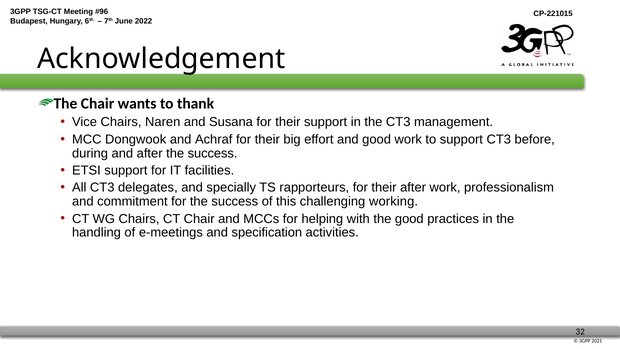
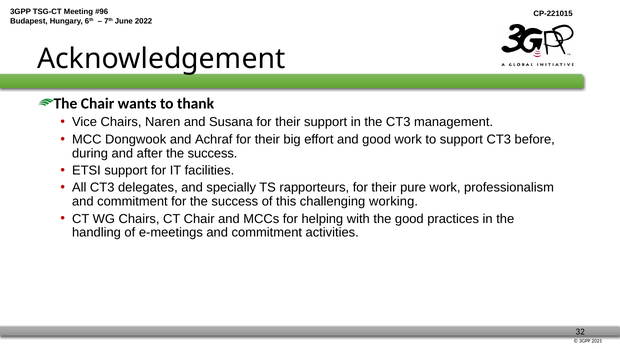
their after: after -> pure
e-meetings and specification: specification -> commitment
